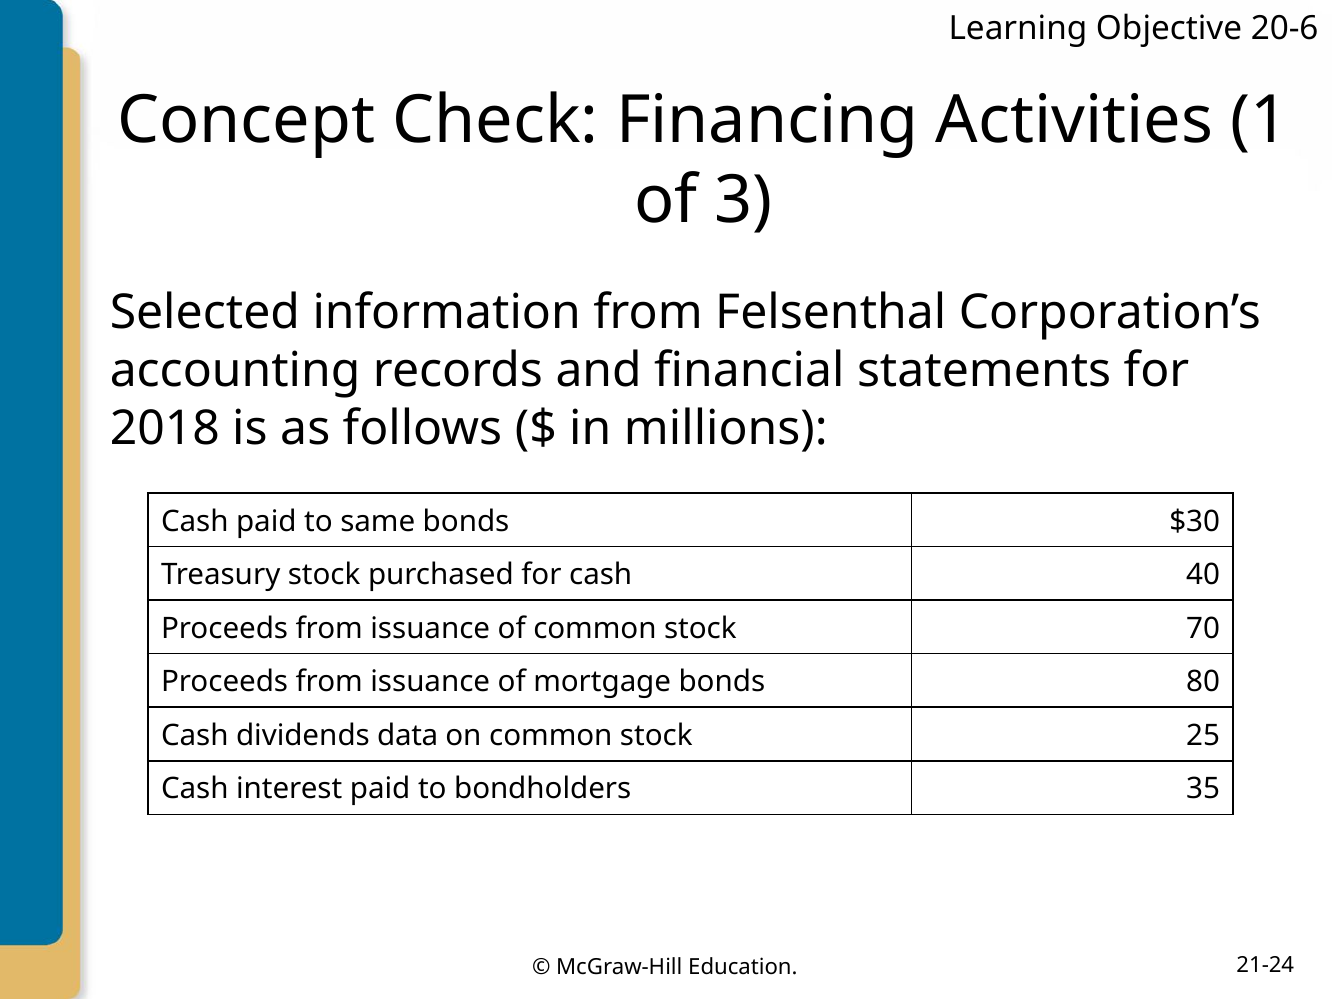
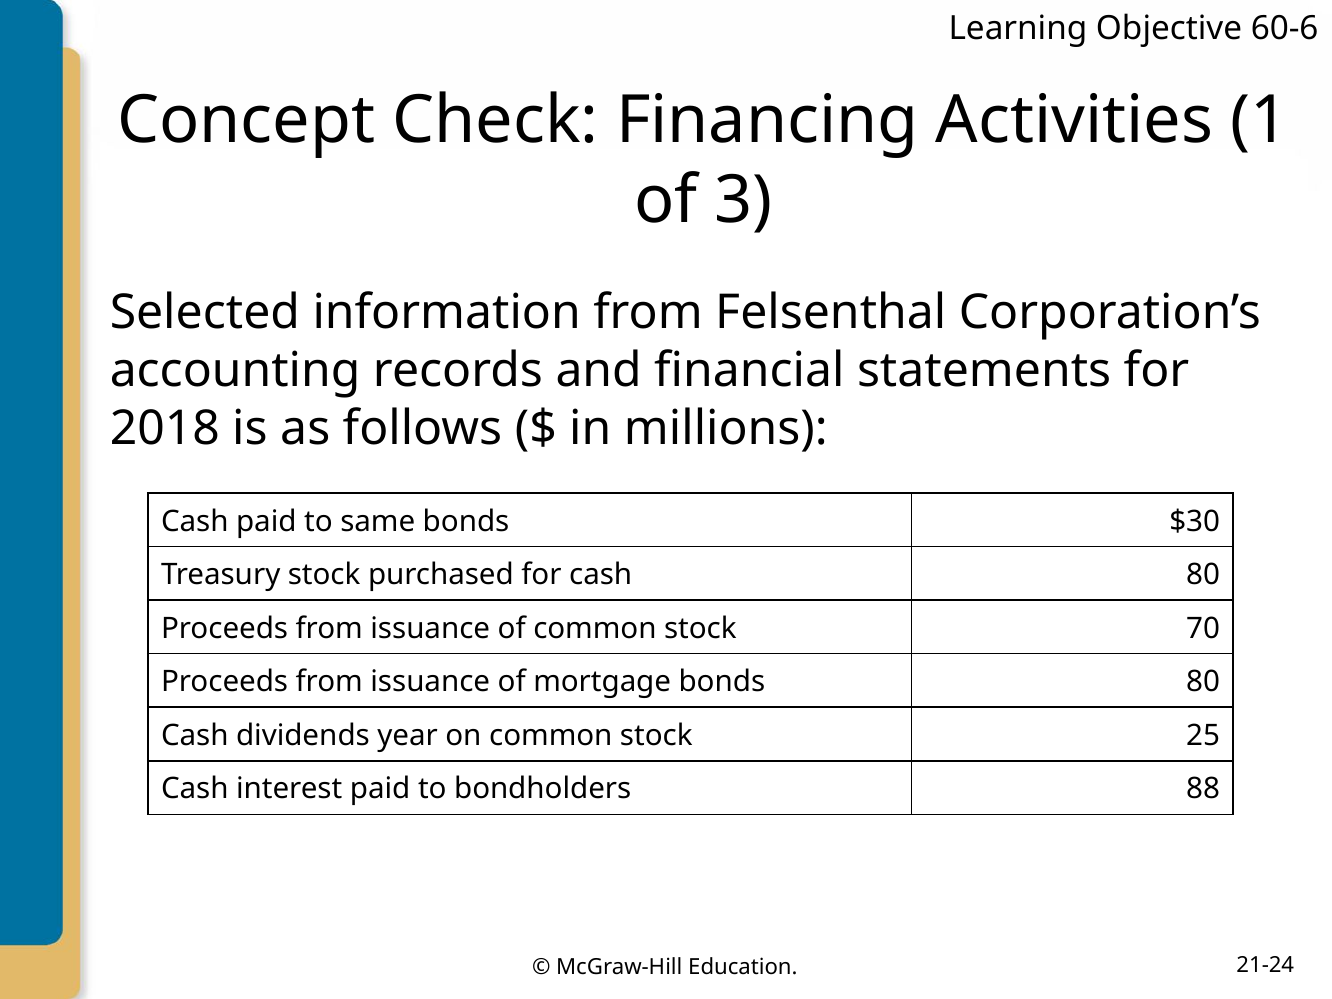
20-6: 20-6 -> 60-6
cash 40: 40 -> 80
data: data -> year
35: 35 -> 88
